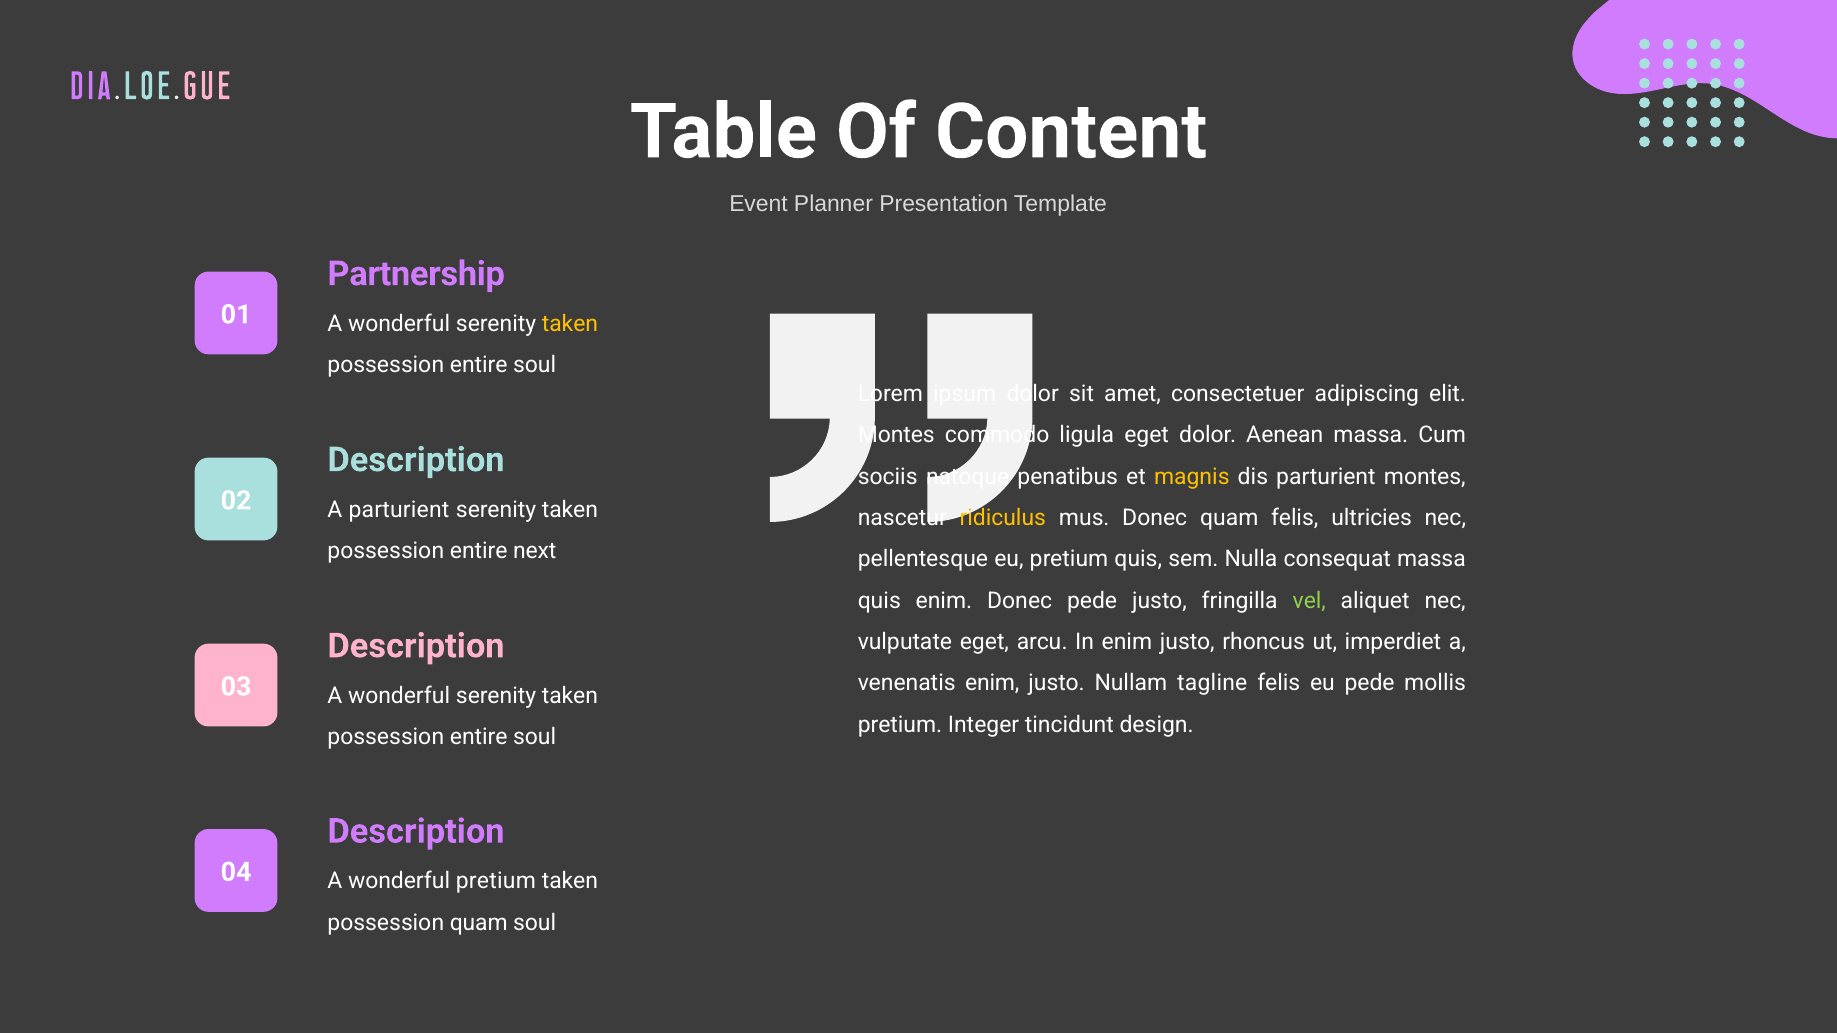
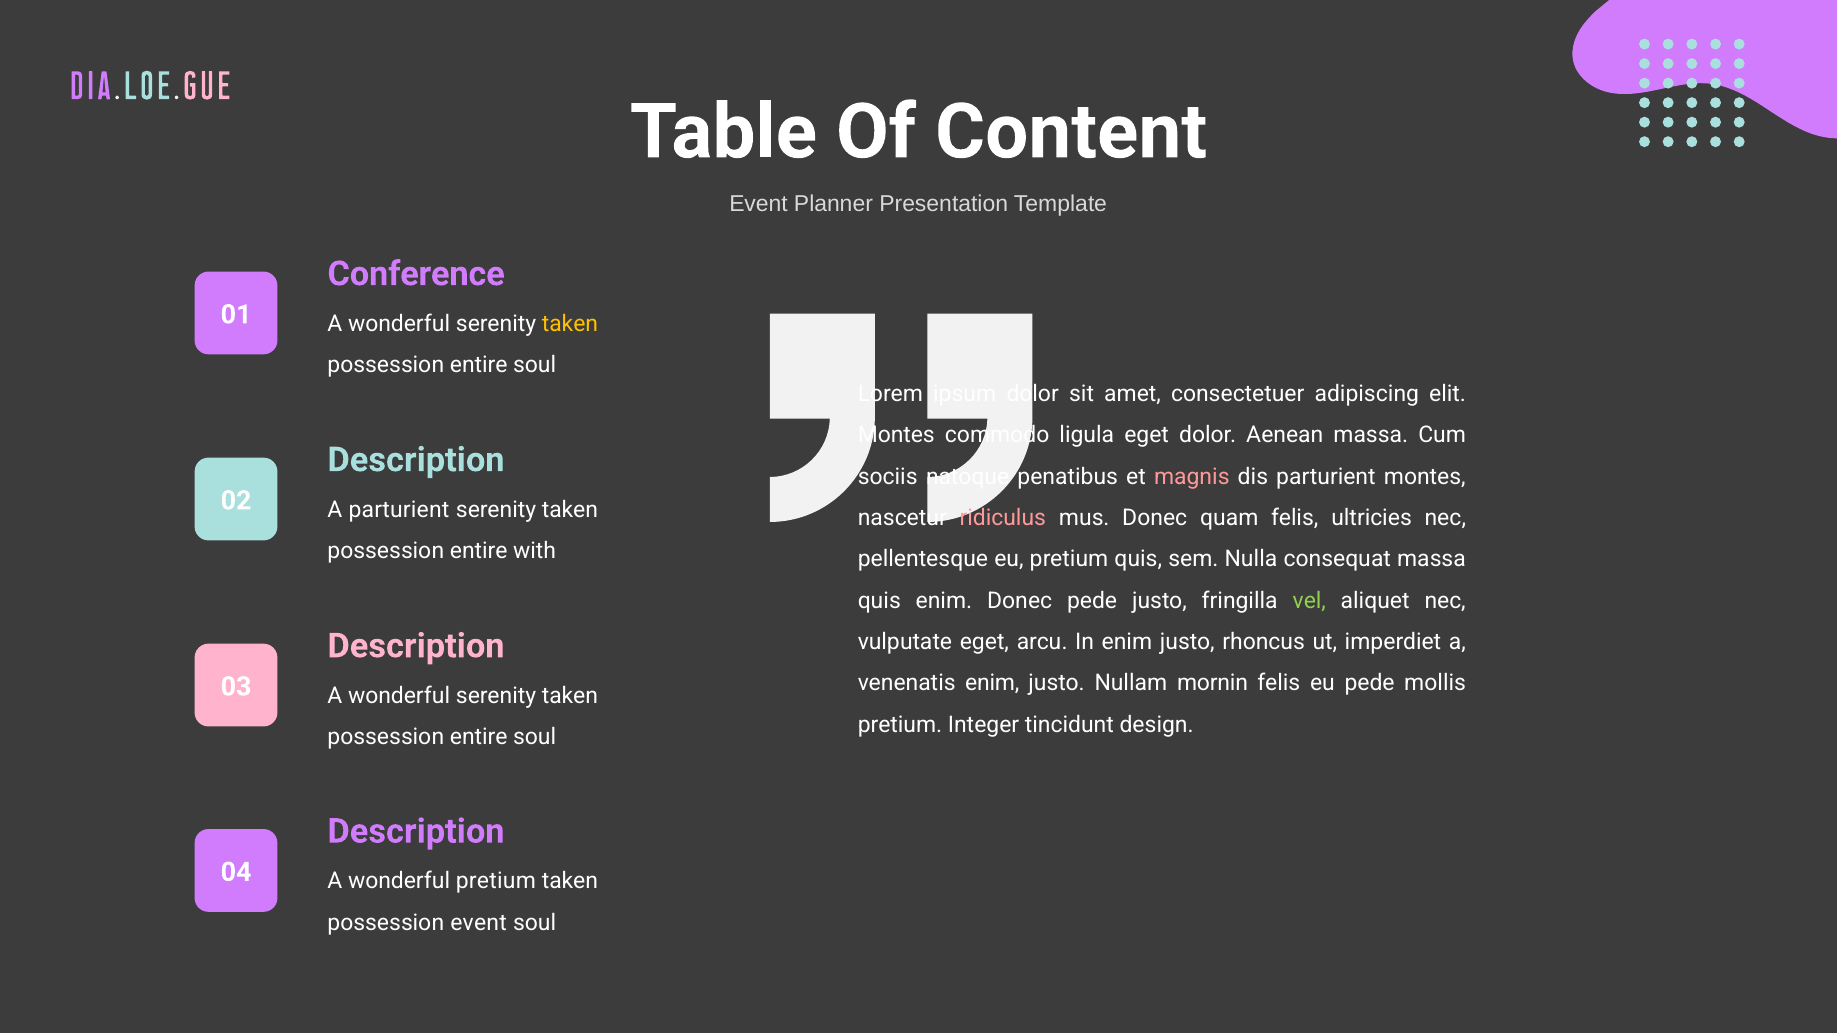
Partnership: Partnership -> Conference
magnis colour: yellow -> pink
ridiculus colour: yellow -> pink
next: next -> with
tagline: tagline -> mornin
possession quam: quam -> event
